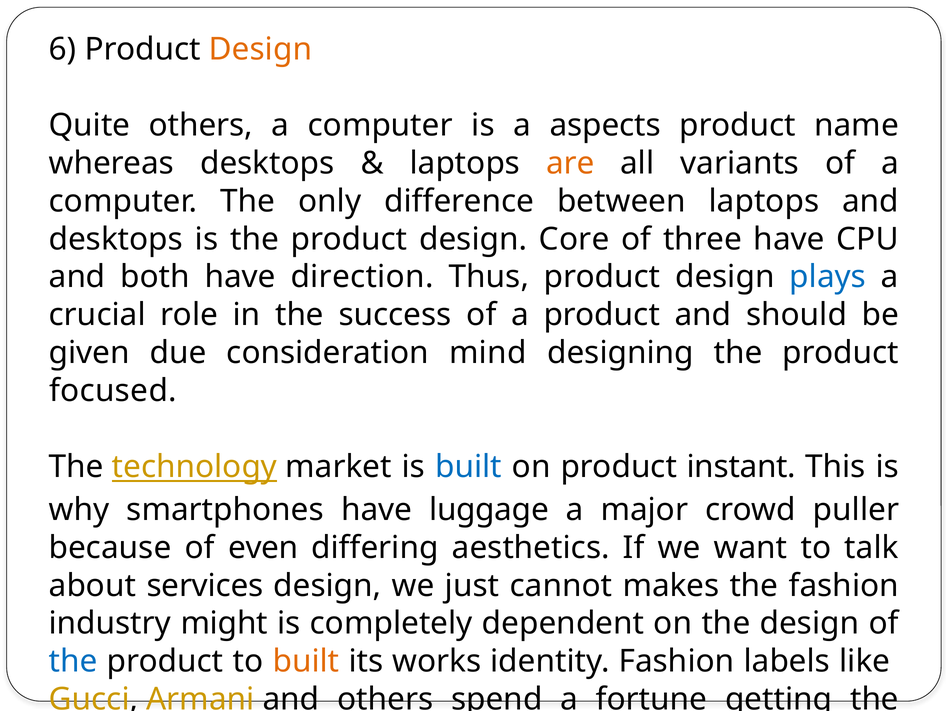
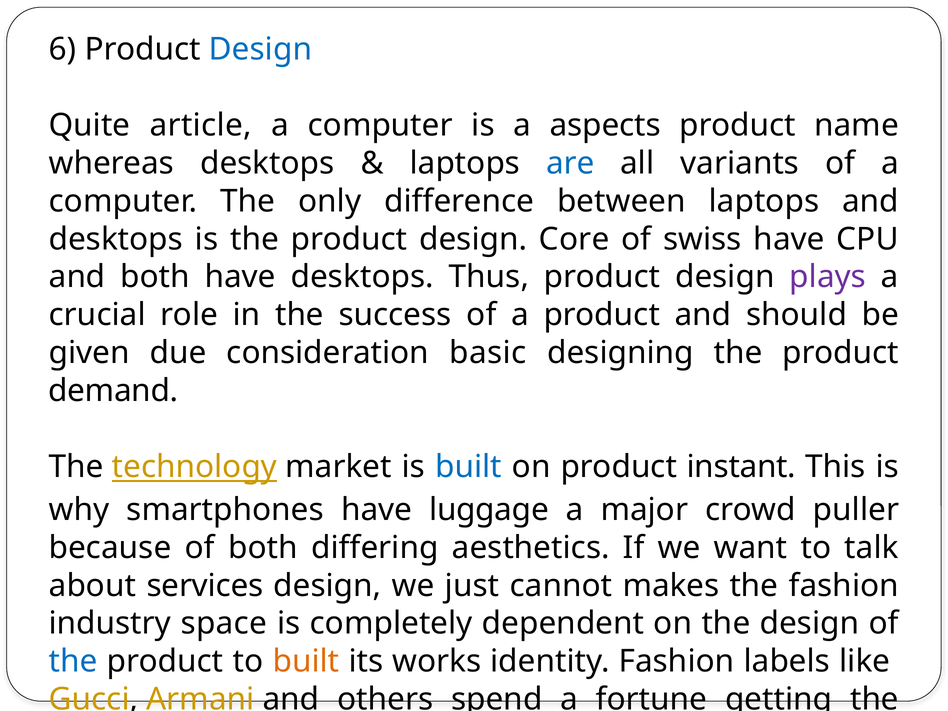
Design at (260, 50) colour: orange -> blue
Quite others: others -> article
are colour: orange -> blue
three: three -> swiss
have direction: direction -> desktops
plays colour: blue -> purple
mind: mind -> basic
focused: focused -> demand
of even: even -> both
might: might -> space
